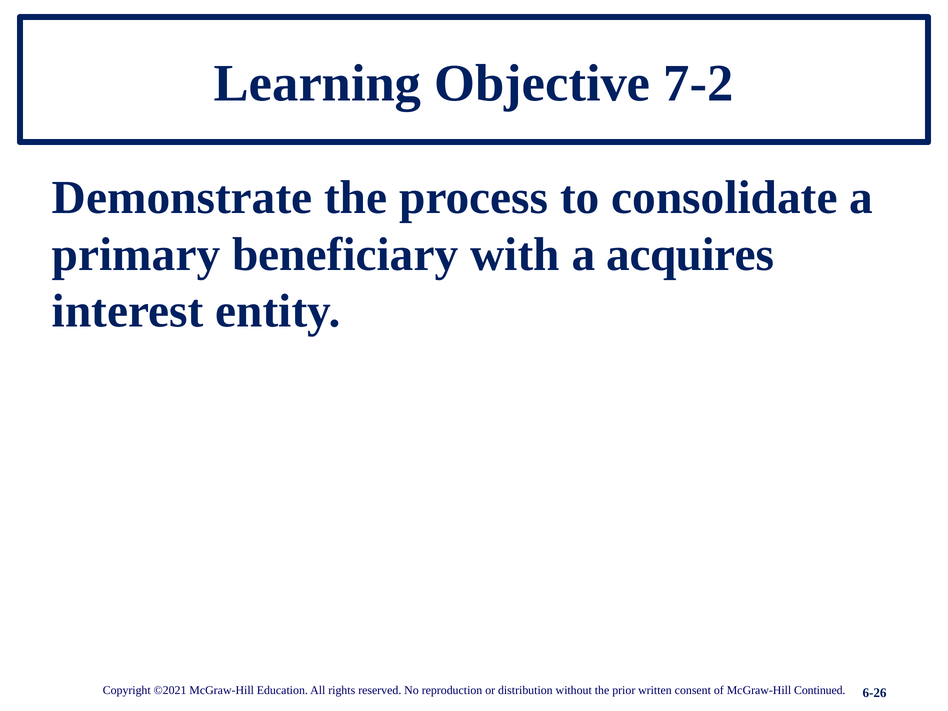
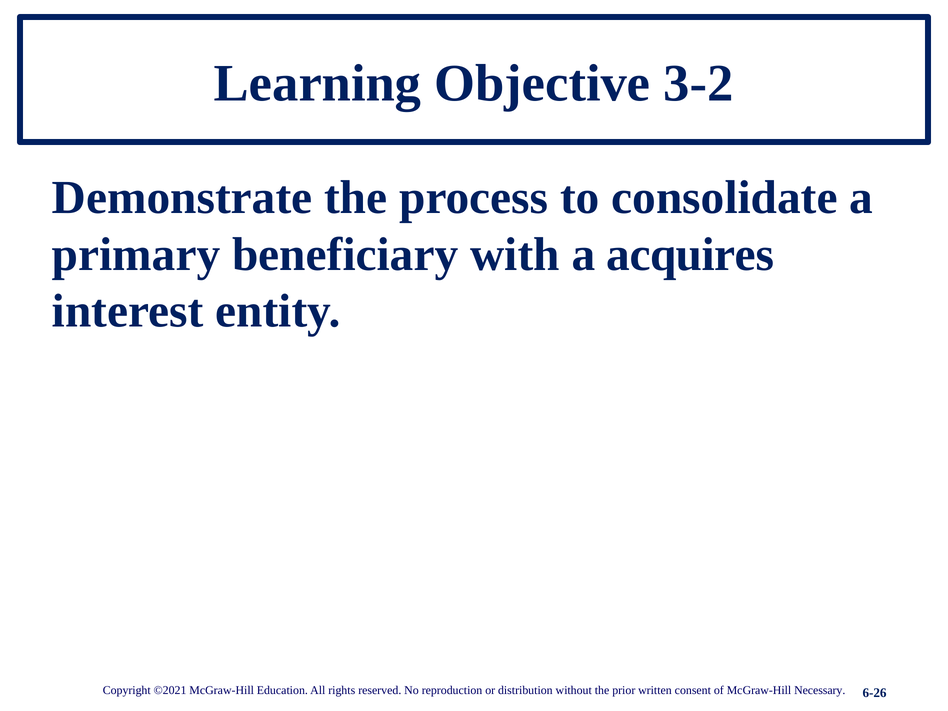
7-2: 7-2 -> 3-2
Continued: Continued -> Necessary
